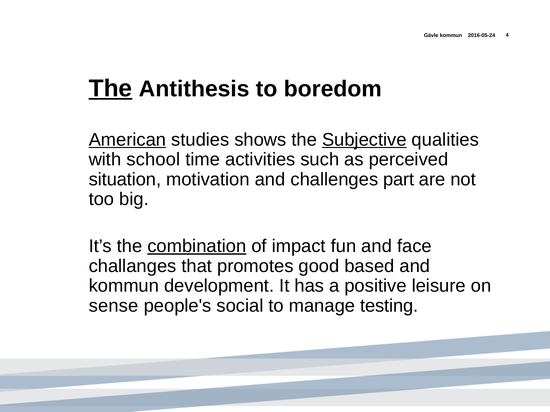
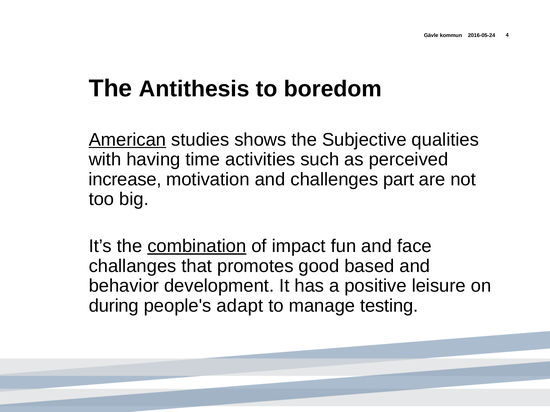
The at (110, 88) underline: present -> none
Subjective underline: present -> none
school: school -> having
situation: situation -> increase
kommun at (124, 286): kommun -> behavior
sense: sense -> during
social: social -> adapt
